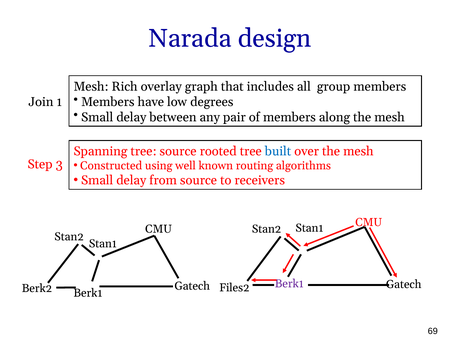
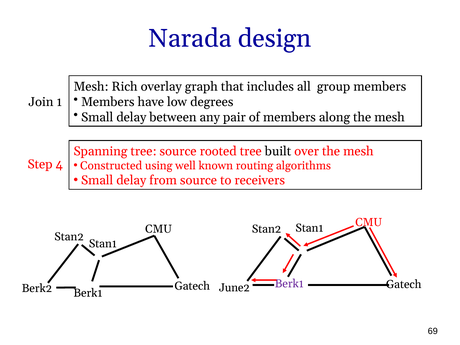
built colour: blue -> black
3: 3 -> 4
Files2: Files2 -> June2
